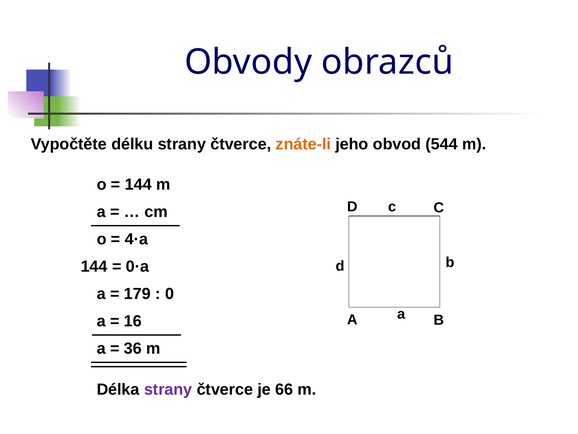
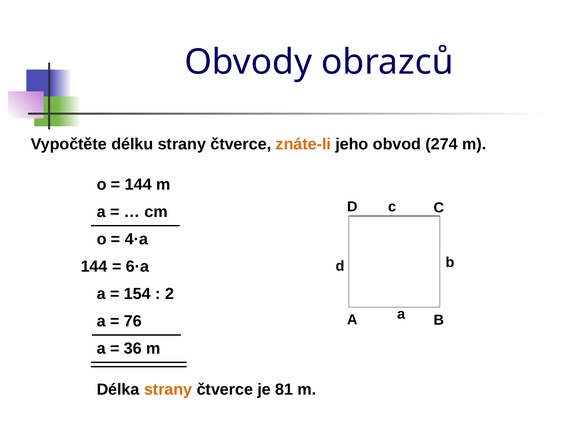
544: 544 -> 274
0·a: 0·a -> 6·a
179: 179 -> 154
0: 0 -> 2
16: 16 -> 76
strany at (168, 389) colour: purple -> orange
66: 66 -> 81
